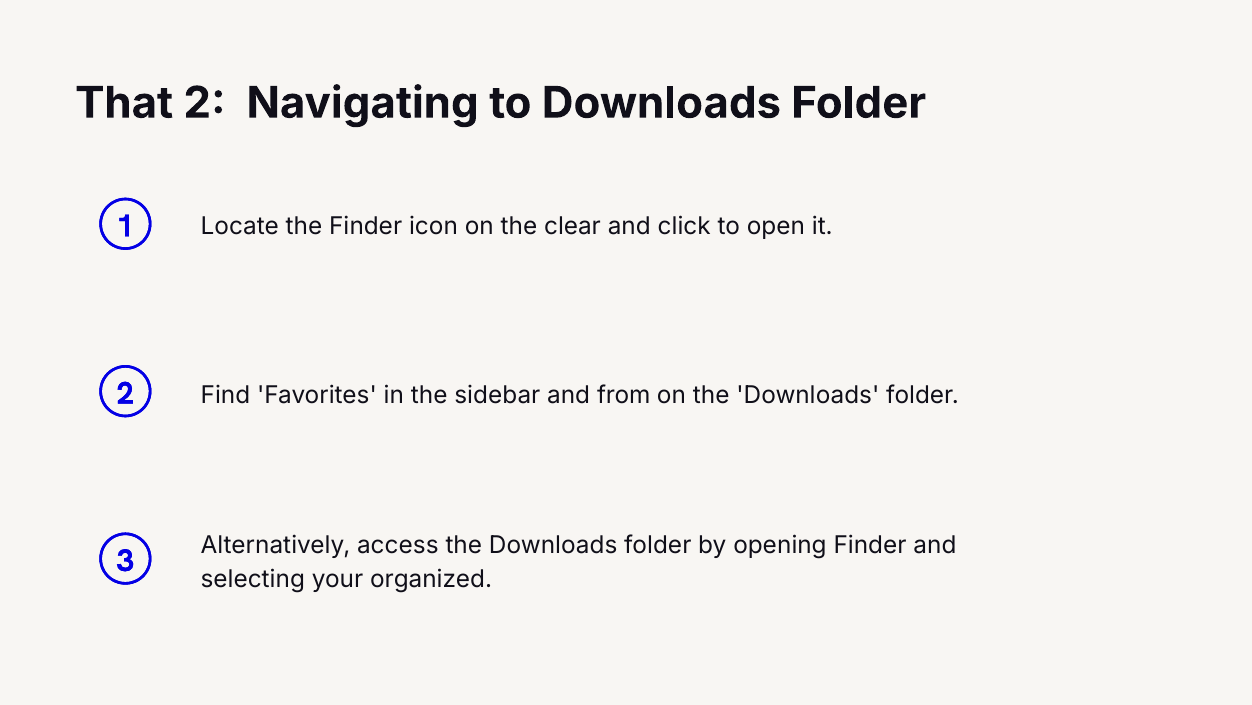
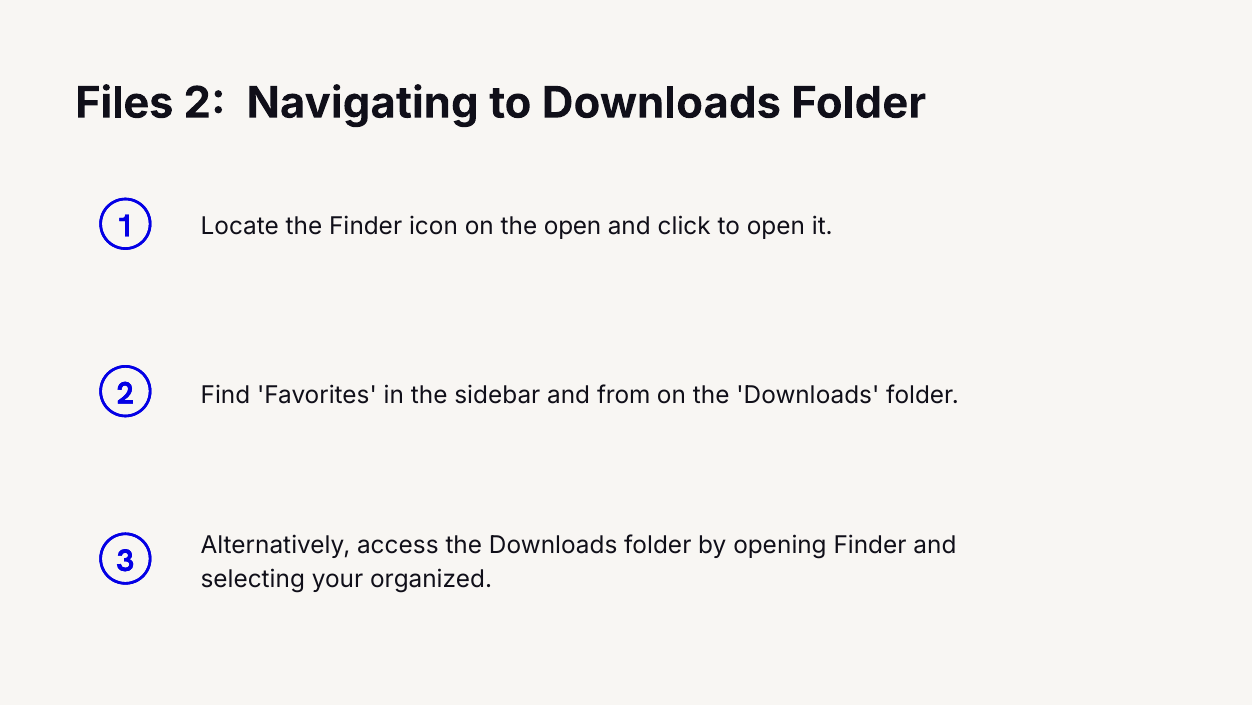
That: That -> Files
the clear: clear -> open
